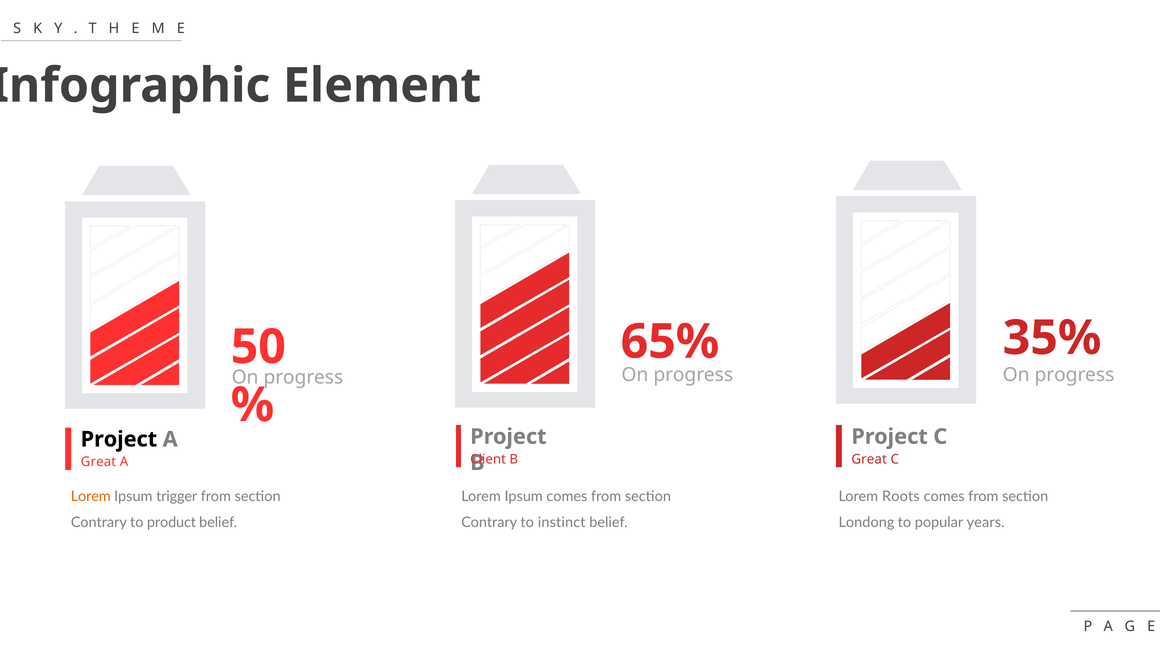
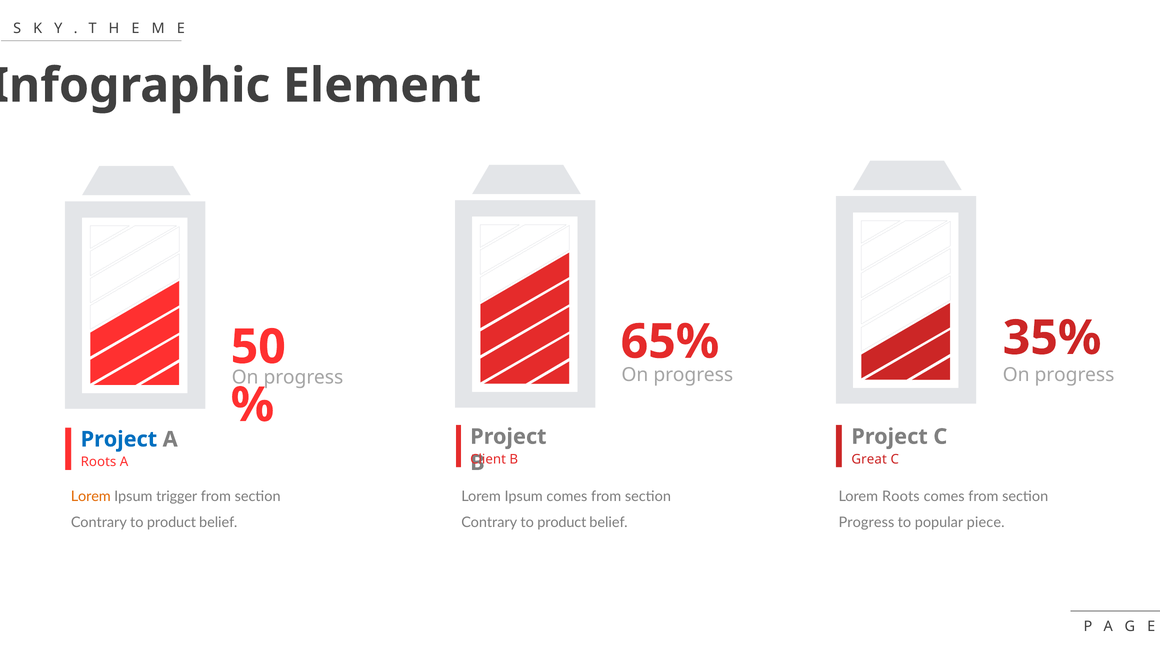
Project at (119, 439) colour: black -> blue
Great at (98, 462): Great -> Roots
instinct at (562, 522): instinct -> product
Londong at (866, 522): Londong -> Progress
years: years -> piece
